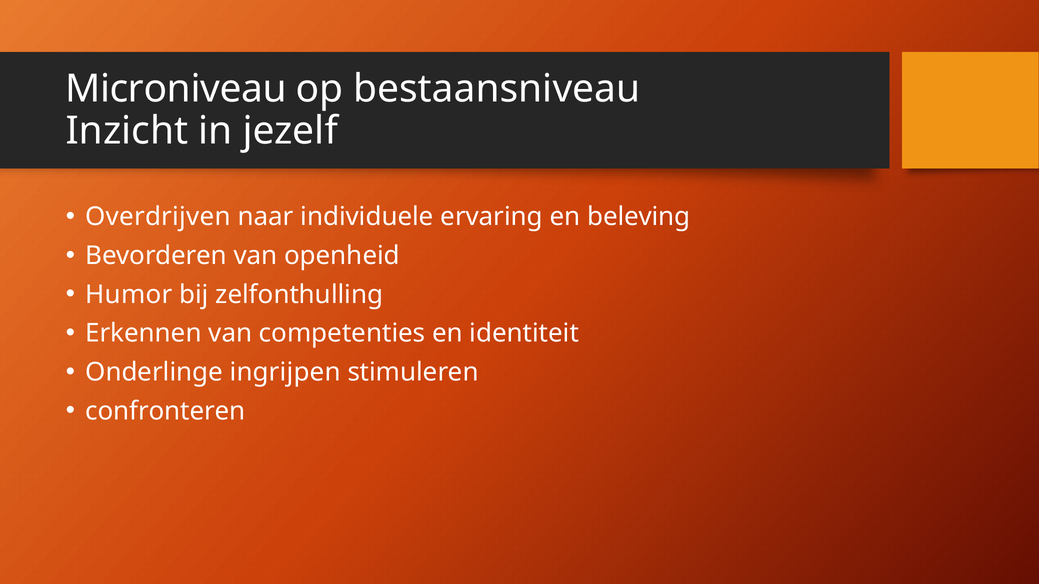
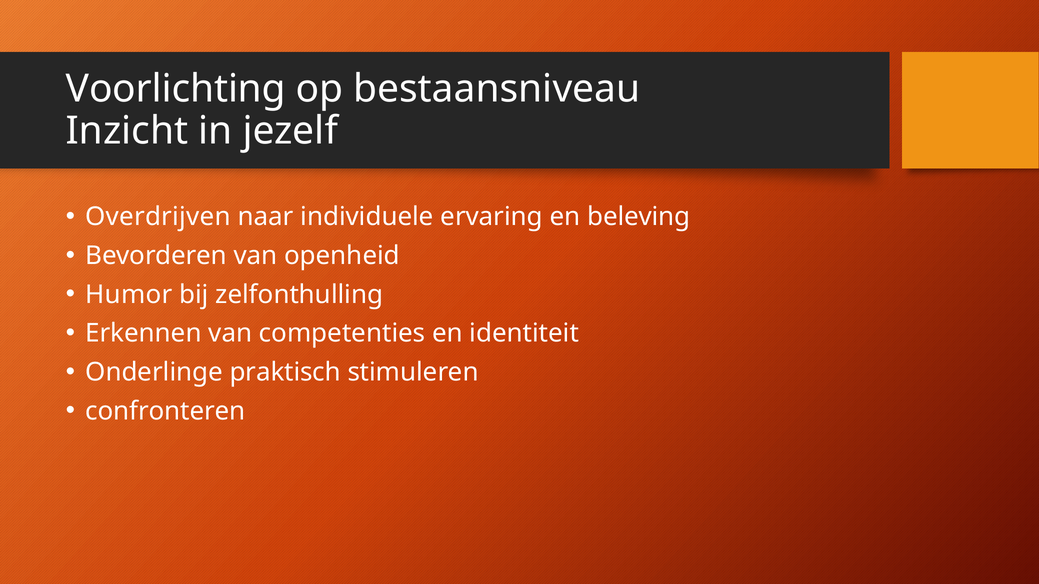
Microniveau: Microniveau -> Voorlichting
ingrijpen: ingrijpen -> praktisch
